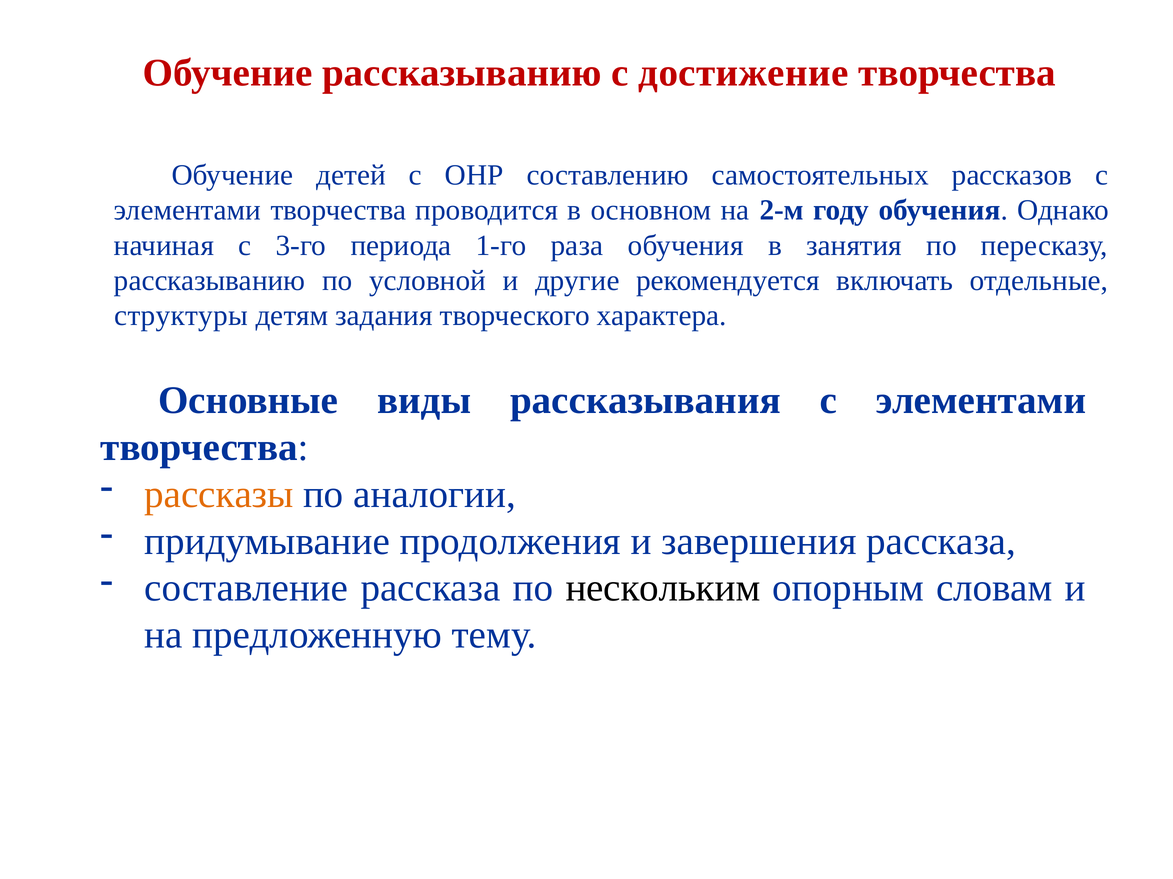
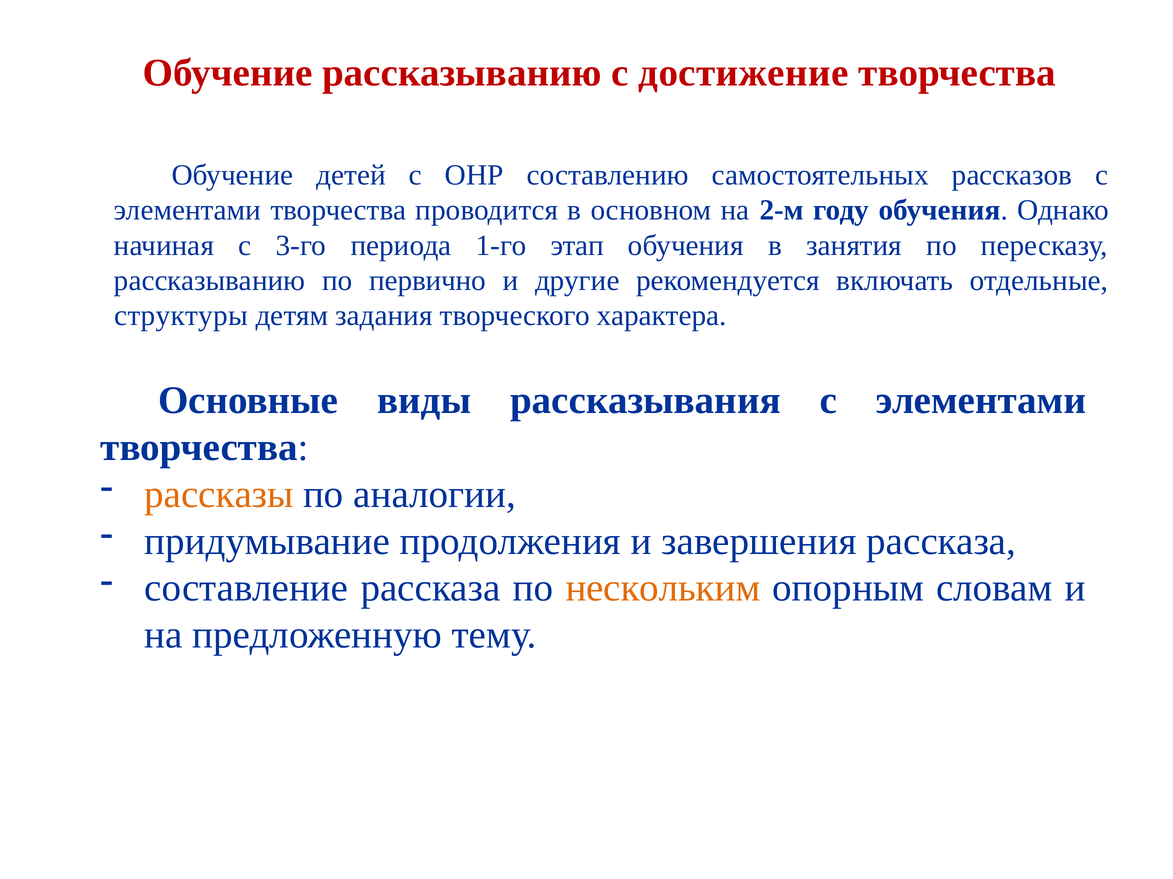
раза: раза -> этап
условной: условной -> первично
нескольким colour: black -> orange
